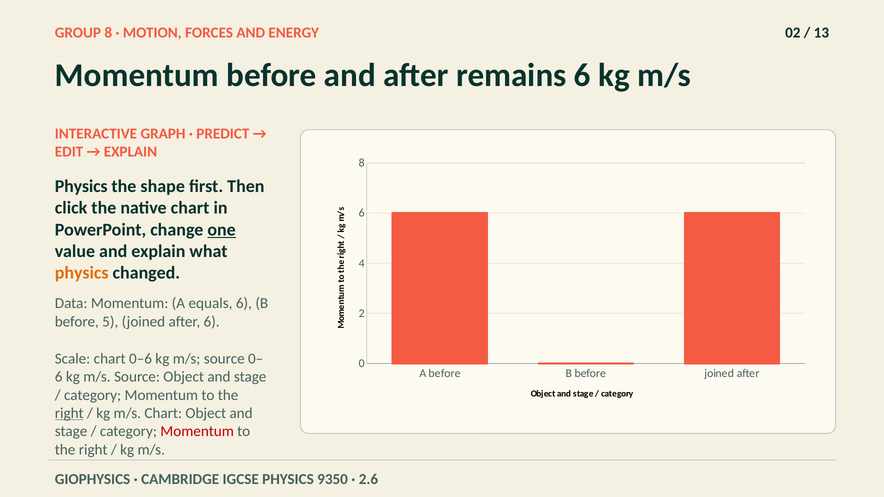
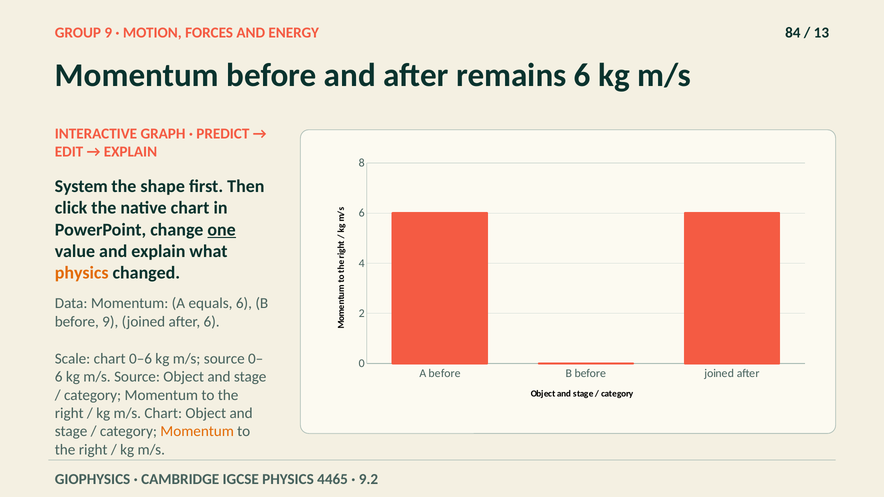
GROUP 8: 8 -> 9
02: 02 -> 84
Physics at (81, 187): Physics -> System
before 5: 5 -> 9
right at (69, 413) underline: present -> none
Momentum at (197, 432) colour: red -> orange
9350: 9350 -> 4465
2.6: 2.6 -> 9.2
